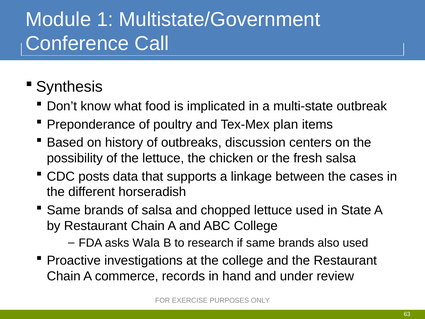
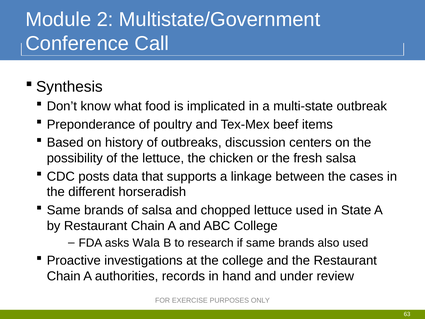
1: 1 -> 2
plan: plan -> beef
commerce: commerce -> authorities
